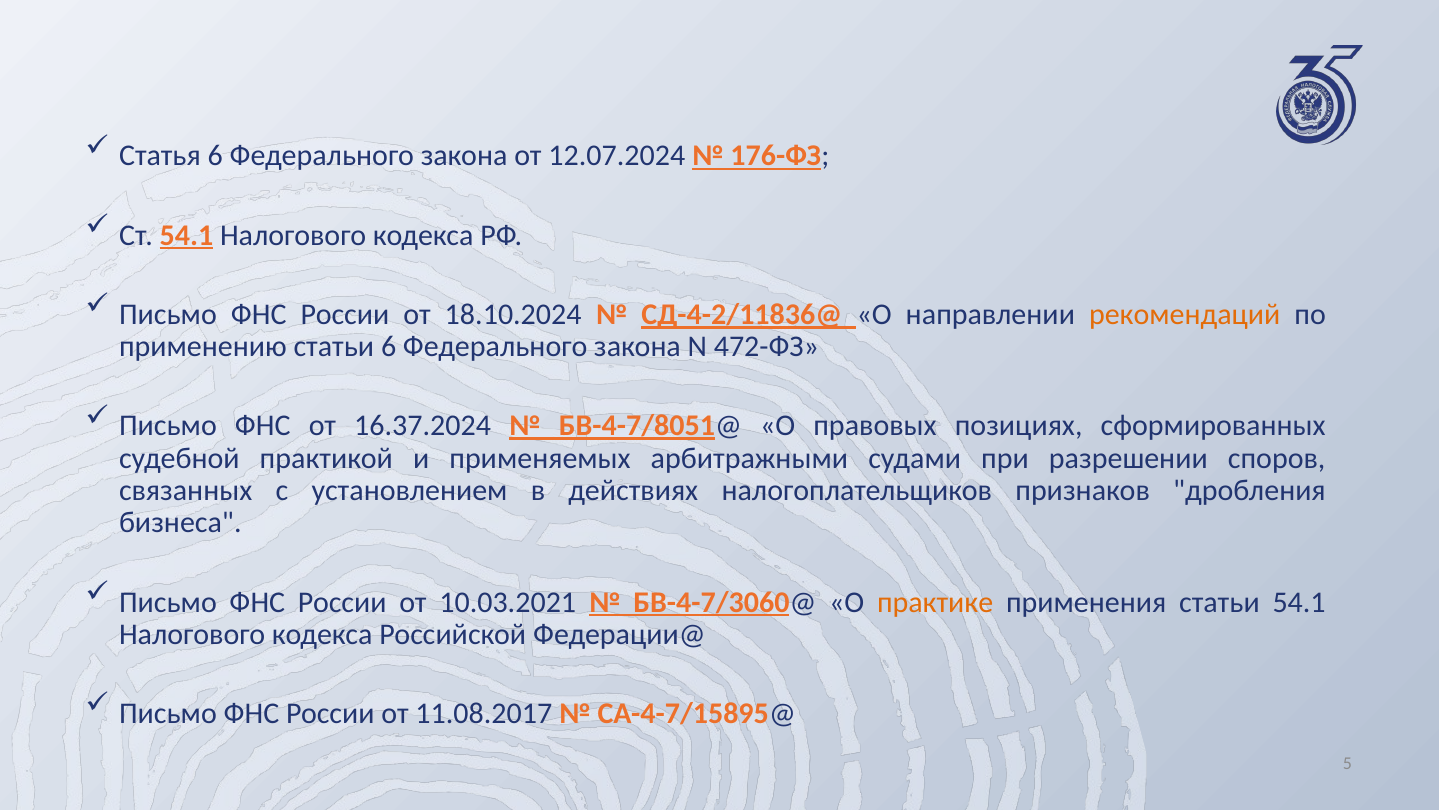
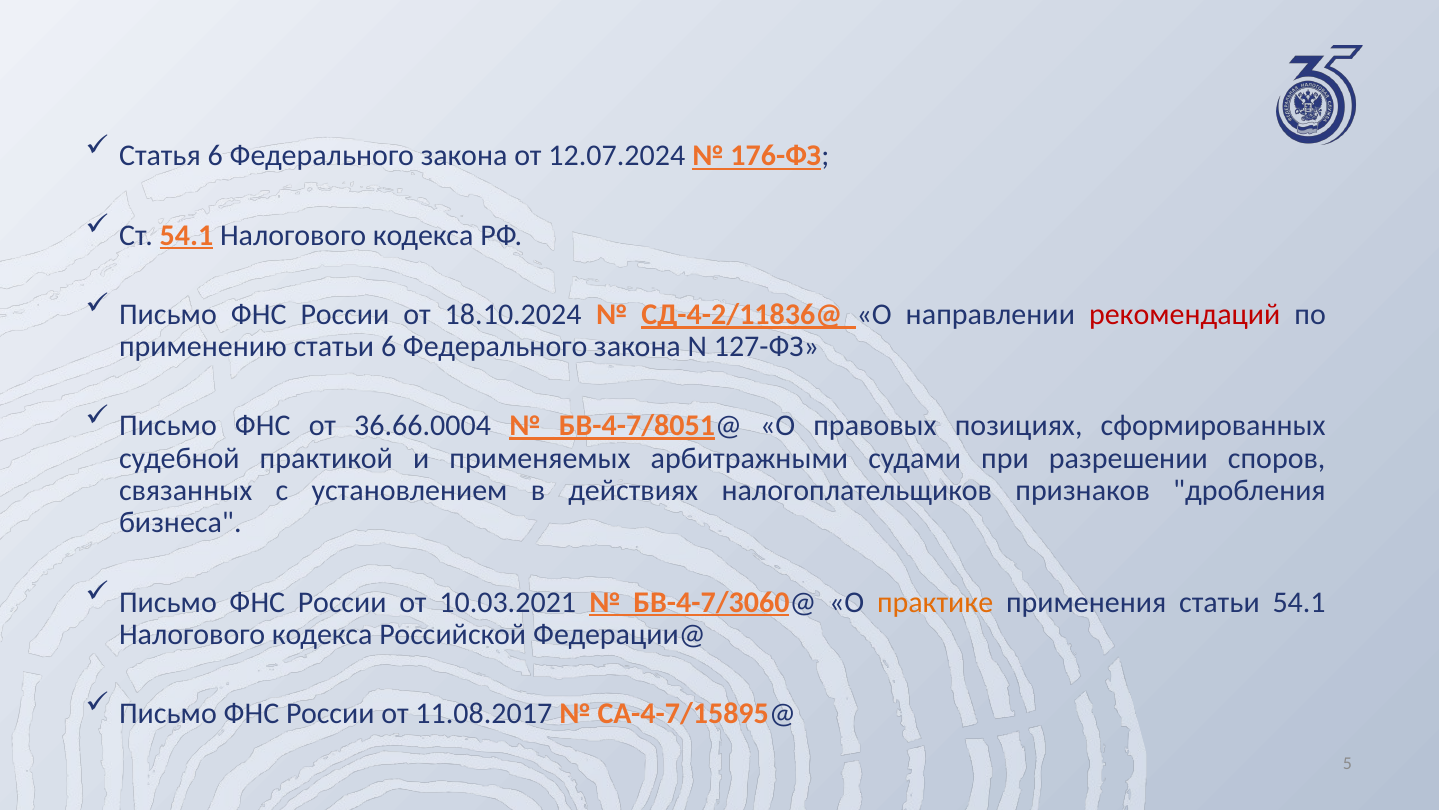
рекомендаций colour: orange -> red
472-ФЗ: 472-ФЗ -> 127-ФЗ
16.37.2024: 16.37.2024 -> 36.66.0004
